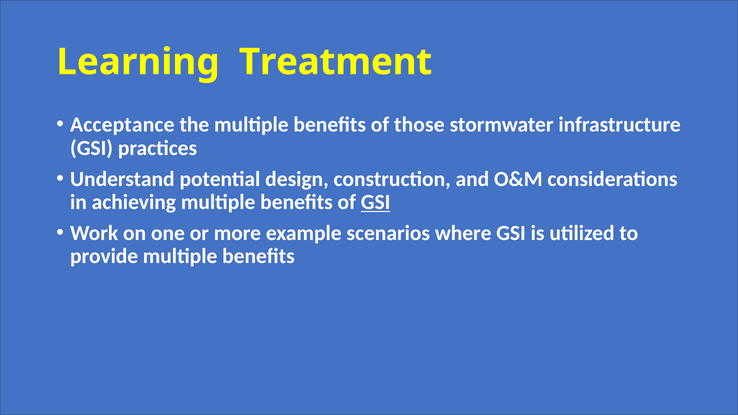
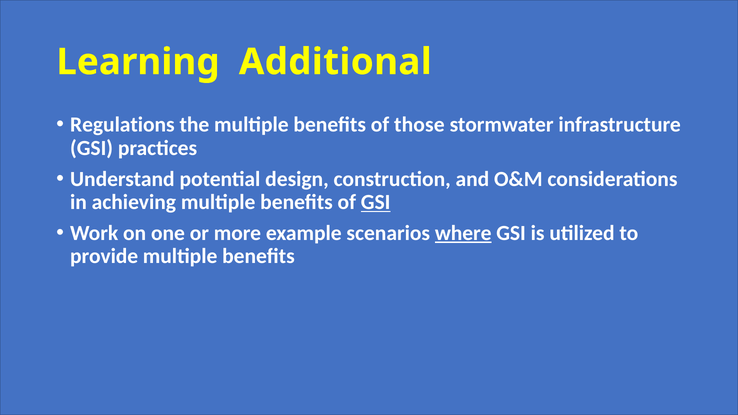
Treatment: Treatment -> Additional
Acceptance: Acceptance -> Regulations
where underline: none -> present
